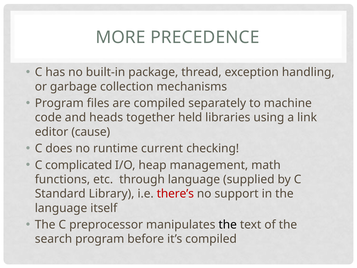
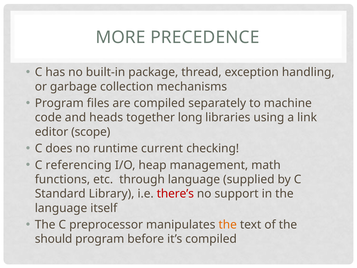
held: held -> long
cause: cause -> scope
complicated: complicated -> referencing
the at (228, 225) colour: black -> orange
search: search -> should
